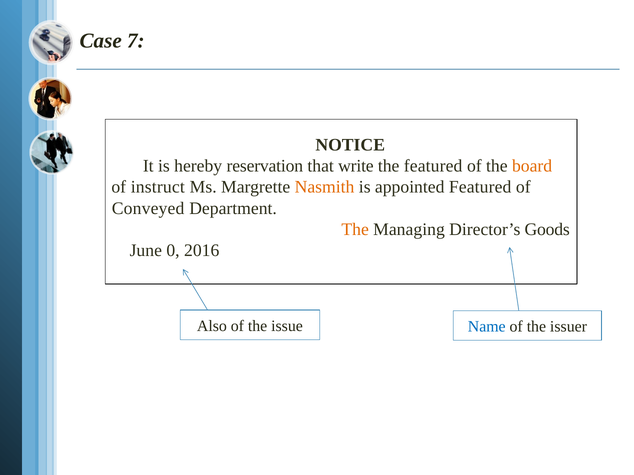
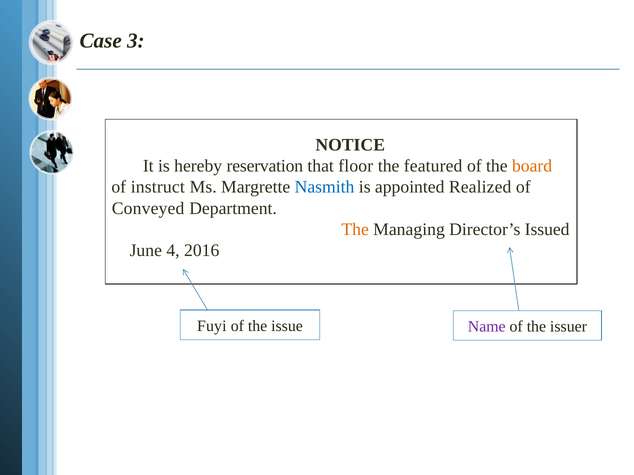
7: 7 -> 3
write: write -> floor
Nasmith colour: orange -> blue
appointed Featured: Featured -> Realized
Goods: Goods -> Issued
0: 0 -> 4
Also: Also -> Fuyi
Name colour: blue -> purple
